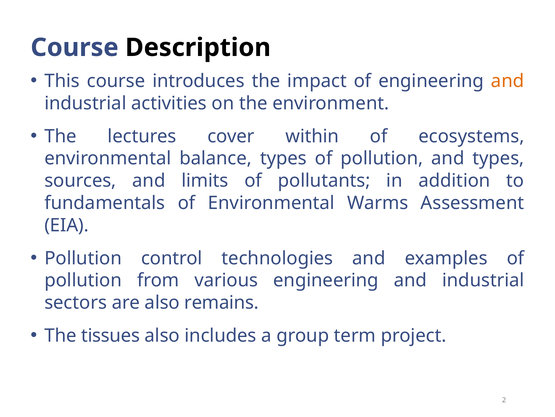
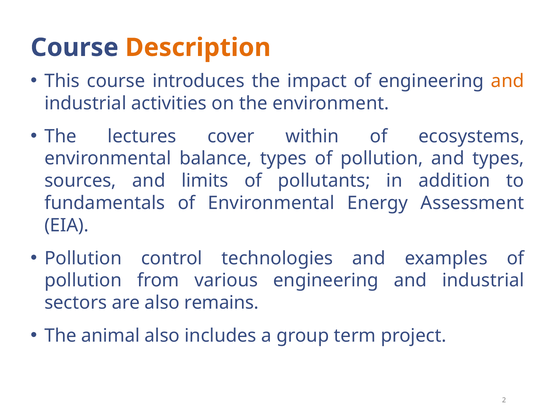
Description colour: black -> orange
Warms: Warms -> Energy
tissues: tissues -> animal
